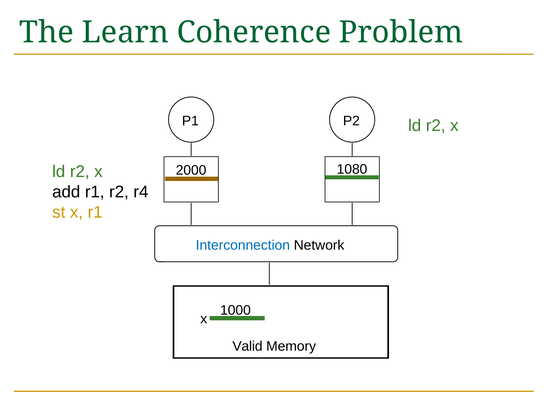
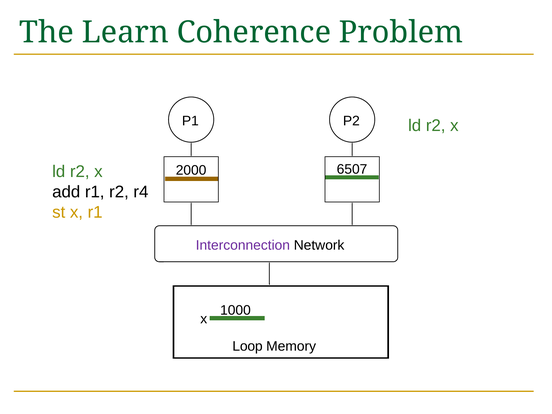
1080: 1080 -> 6507
Interconnection colour: blue -> purple
Valid: Valid -> Loop
